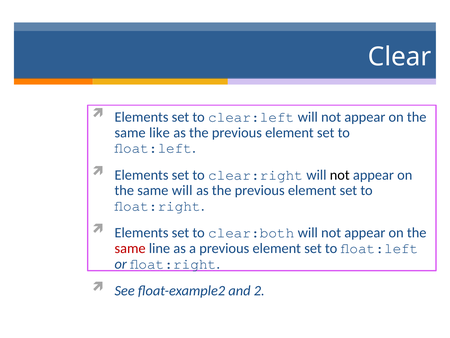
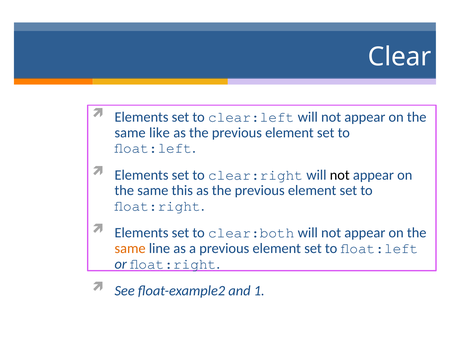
same will: will -> this
same at (130, 248) colour: red -> orange
2: 2 -> 1
